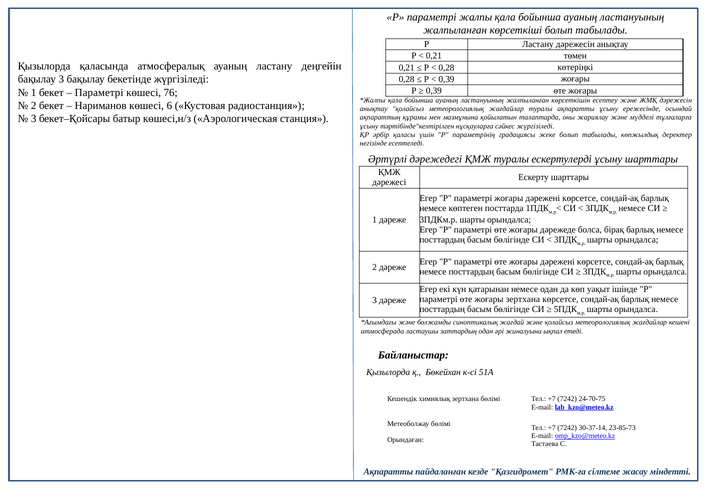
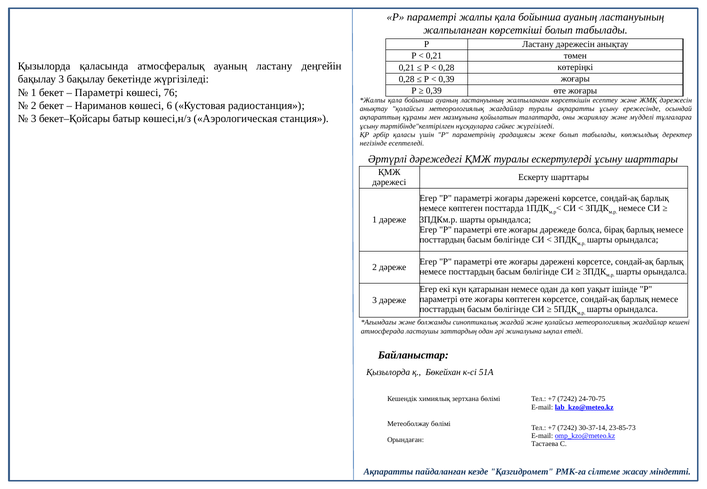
жоғары зертхана: зертхана -> көптеген
